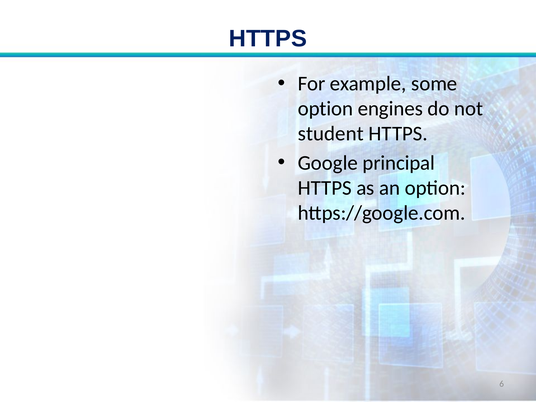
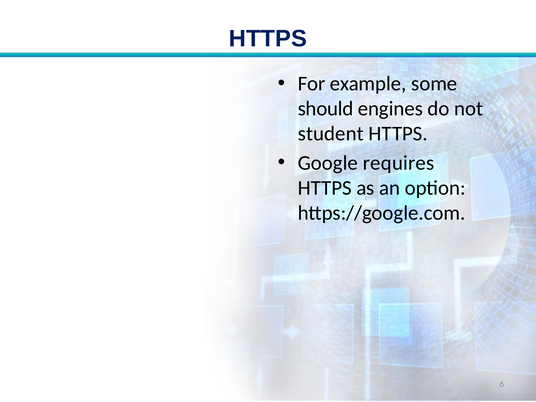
option at (325, 109): option -> should
principal: principal -> requires
